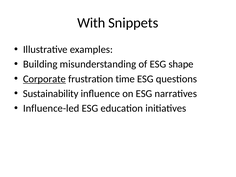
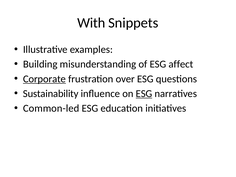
shape: shape -> affect
time: time -> over
ESG at (144, 94) underline: none -> present
Influence-led: Influence-led -> Common-led
